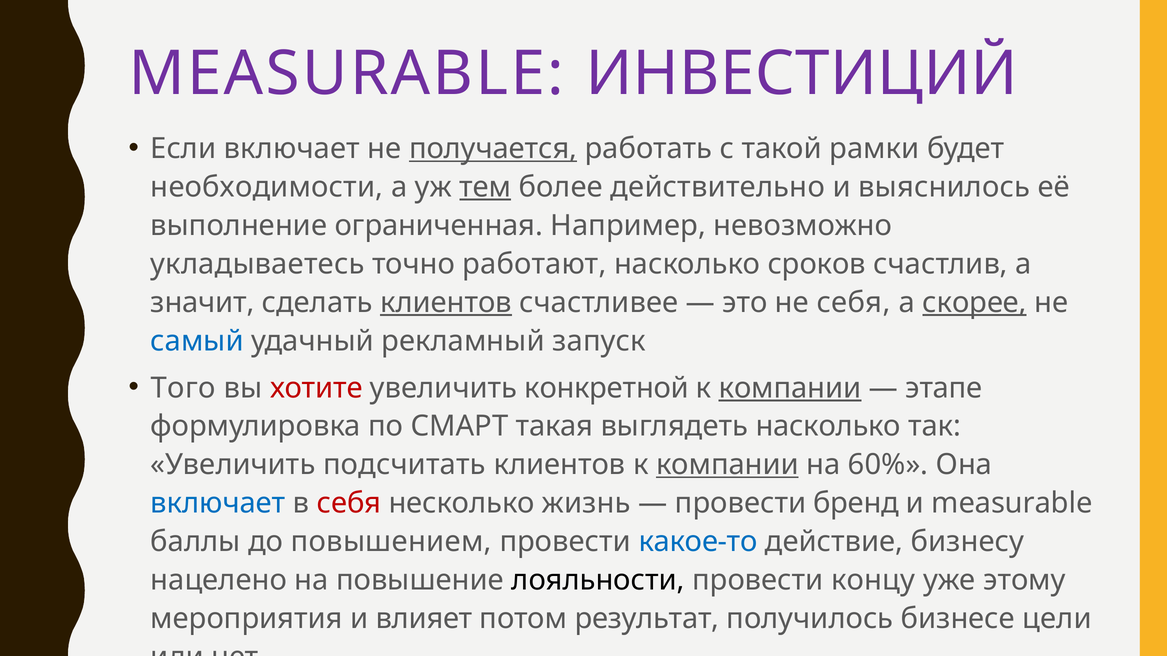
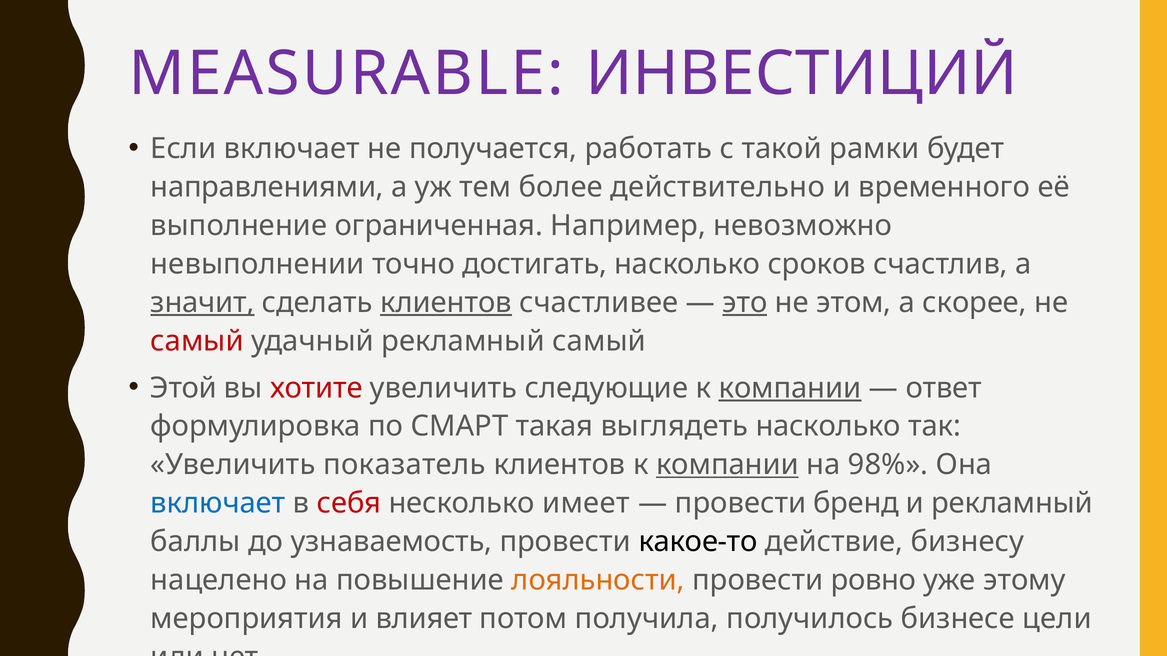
получается underline: present -> none
необходимости: необходимости -> направлениями
тем underline: present -> none
выяснилось: выяснилось -> временного
укладываетесь: укладываетесь -> невыполнении
работают: работают -> достигать
значит underline: none -> present
это underline: none -> present
не себя: себя -> этом
скорее underline: present -> none
самый at (197, 341) colour: blue -> red
рекламный запуск: запуск -> самый
Того: Того -> Этой
конкретной: конкретной -> следующие
этапе: этапе -> ответ
подсчитать: подсчитать -> показатель
60%: 60% -> 98%
жизнь: жизнь -> имеет
и measurable: measurable -> рекламный
повышением: повышением -> узнаваемость
какое-то colour: blue -> black
лояльности colour: black -> orange
концу: концу -> ровно
результат: результат -> получила
